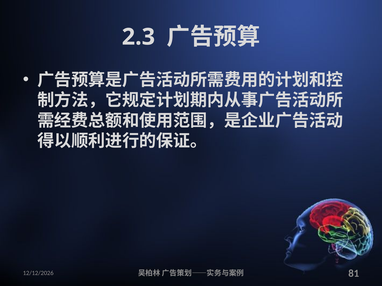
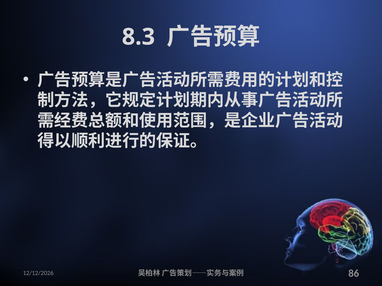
2.3: 2.3 -> 8.3
81: 81 -> 86
